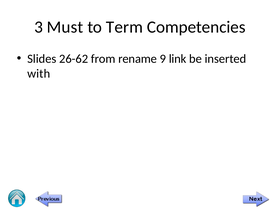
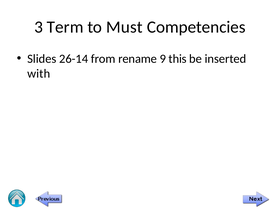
Must: Must -> Term
Term: Term -> Must
26-62: 26-62 -> 26-14
link: link -> this
